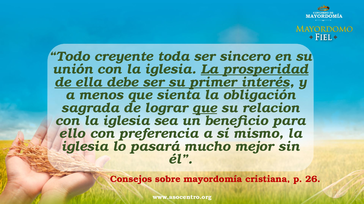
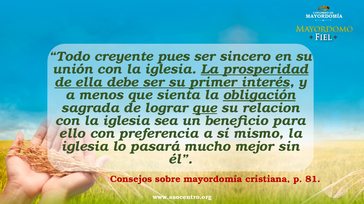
toda: toda -> pues
obligación underline: none -> present
26: 26 -> 81
